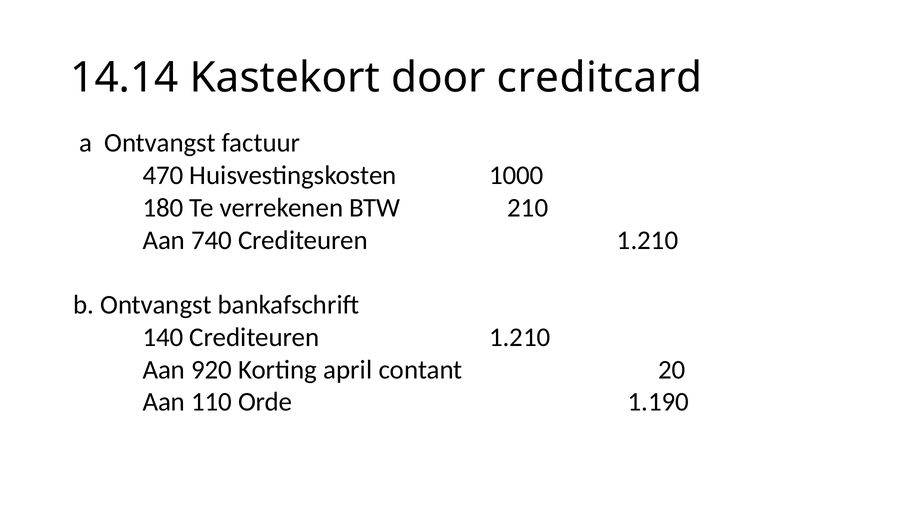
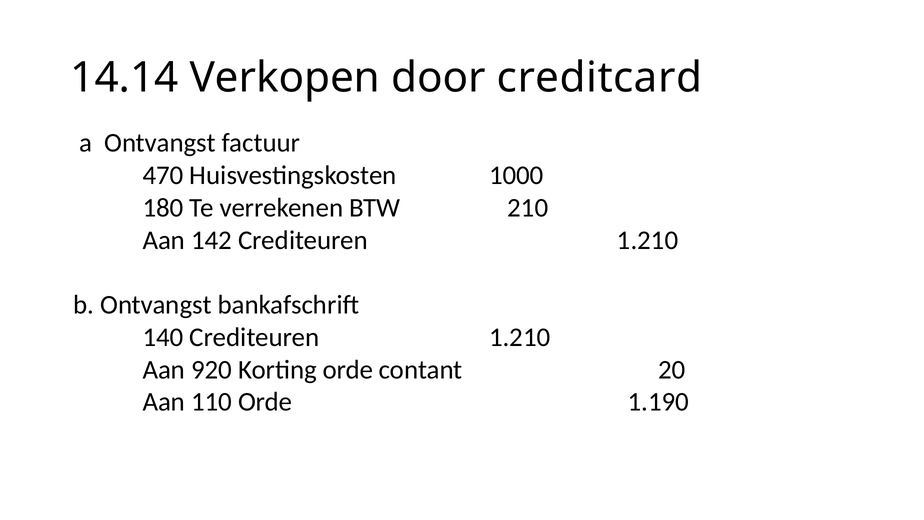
Kastekort: Kastekort -> Verkopen
740: 740 -> 142
Korting april: april -> orde
